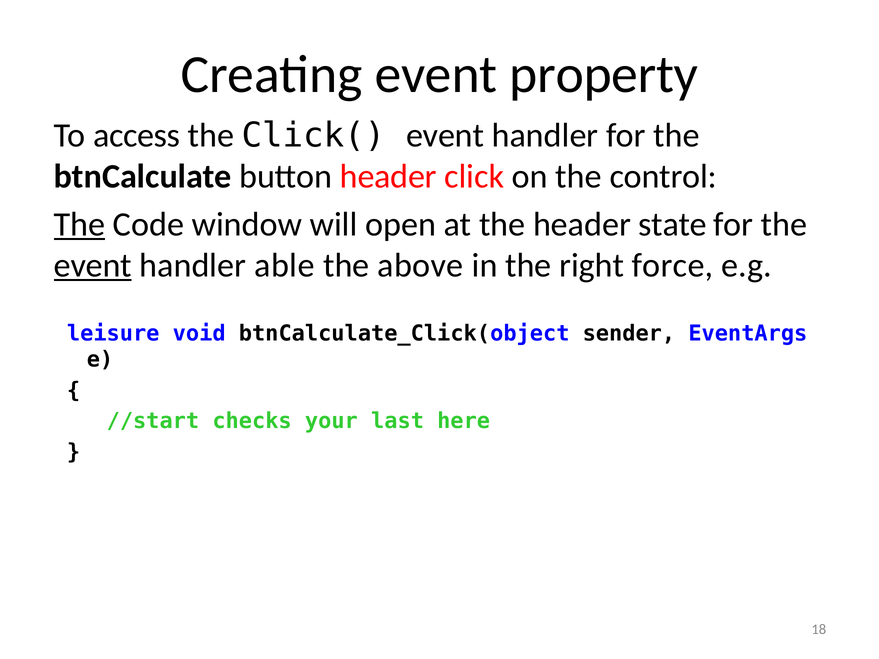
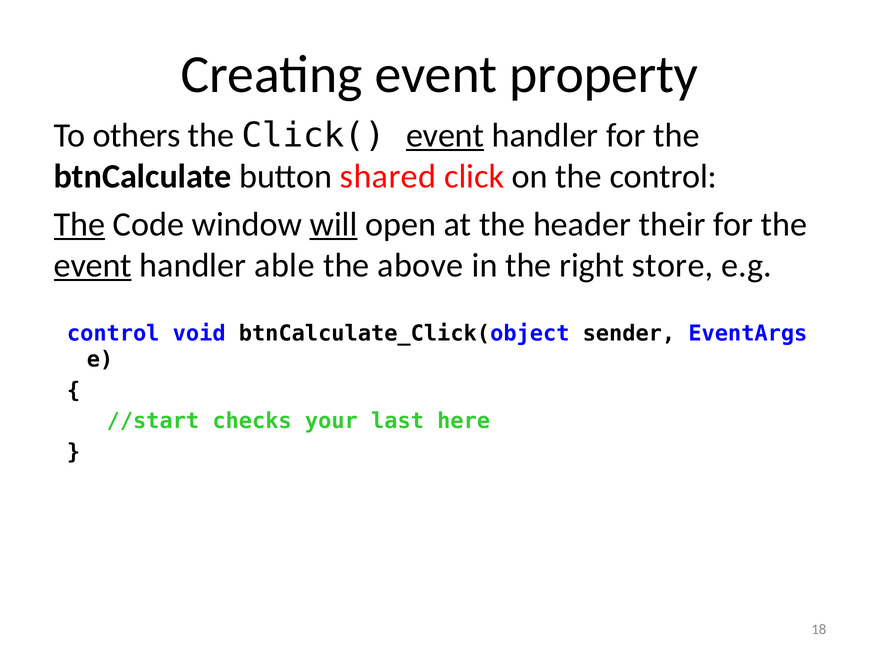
access: access -> others
event at (445, 135) underline: none -> present
button header: header -> shared
will underline: none -> present
state: state -> their
force: force -> store
leisure at (113, 333): leisure -> control
